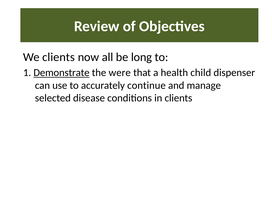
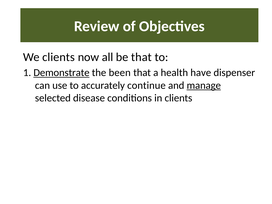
be long: long -> that
were: were -> been
child: child -> have
manage underline: none -> present
